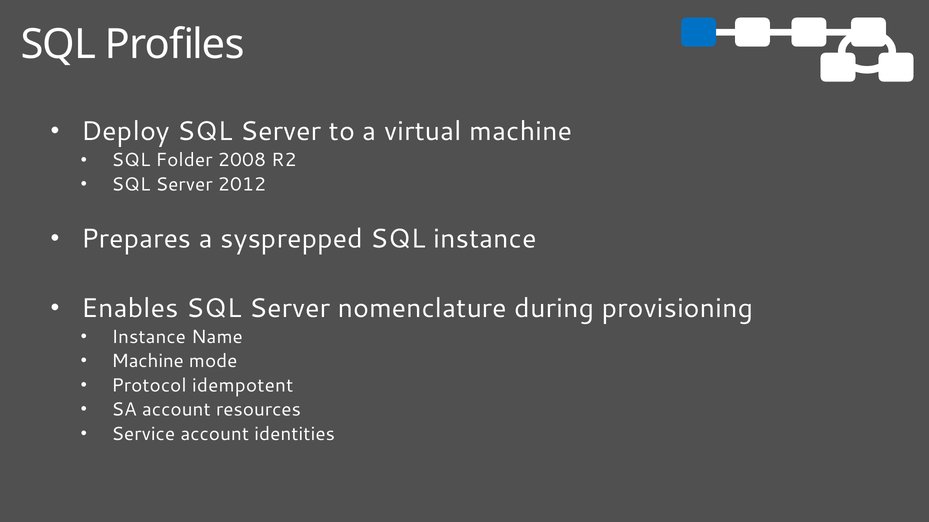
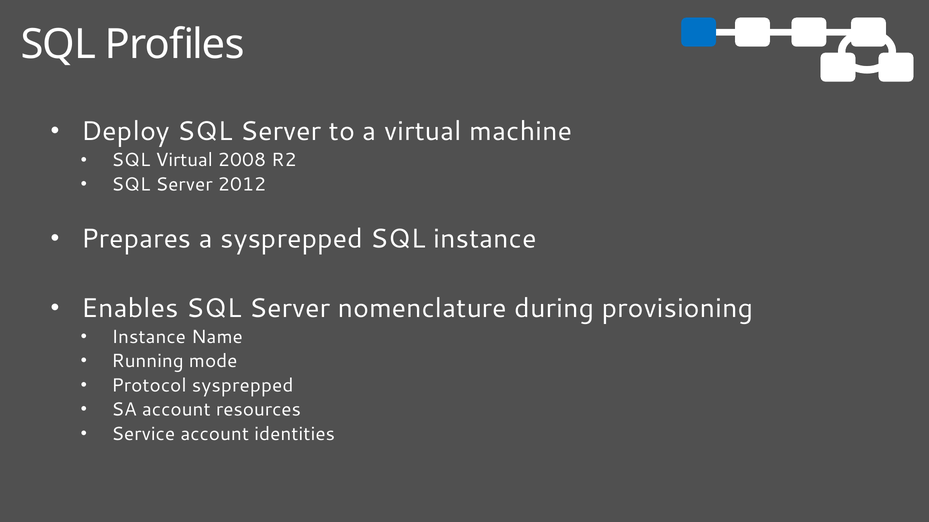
SQL Folder: Folder -> Virtual
Machine at (148, 361): Machine -> Running
Protocol idempotent: idempotent -> sysprepped
